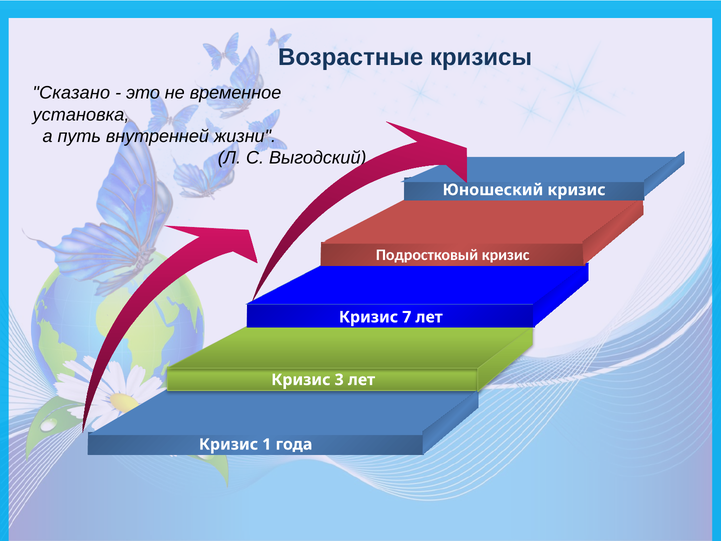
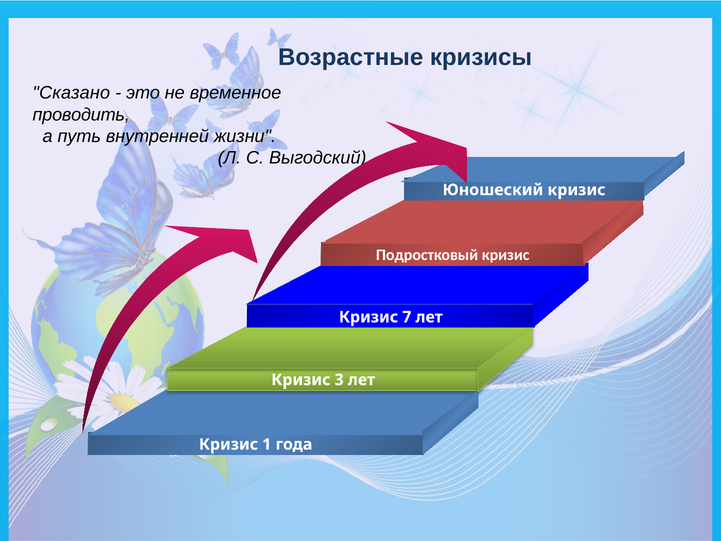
установка: установка -> проводить
